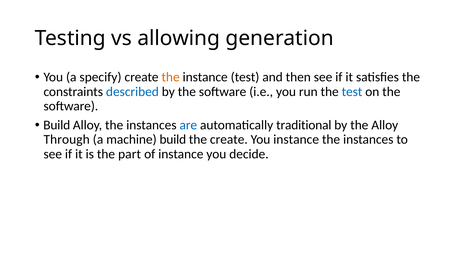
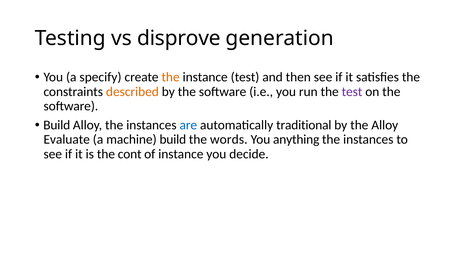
allowing: allowing -> disprove
described colour: blue -> orange
test at (352, 92) colour: blue -> purple
Through: Through -> Evaluate
the create: create -> words
You instance: instance -> anything
part: part -> cont
